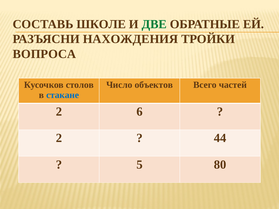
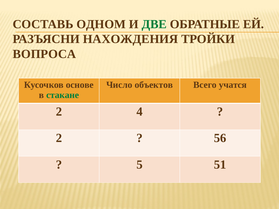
ШКОЛЕ: ШКОЛЕ -> ОДНОМ
столов: столов -> основе
частей: частей -> учатся
стакане colour: blue -> green
6: 6 -> 4
44: 44 -> 56
80: 80 -> 51
